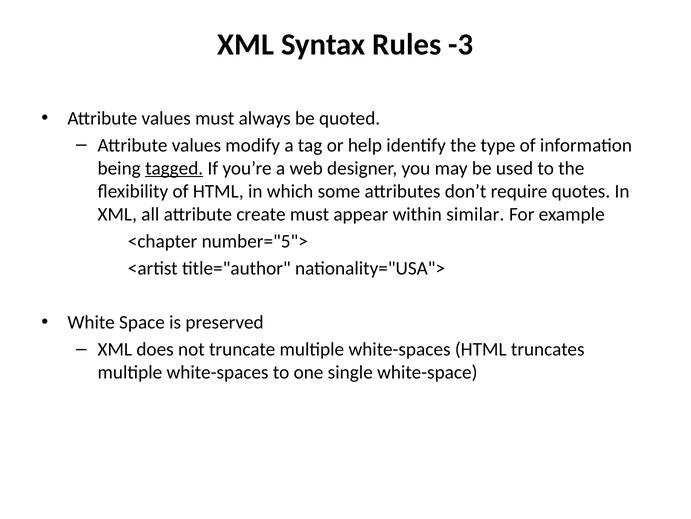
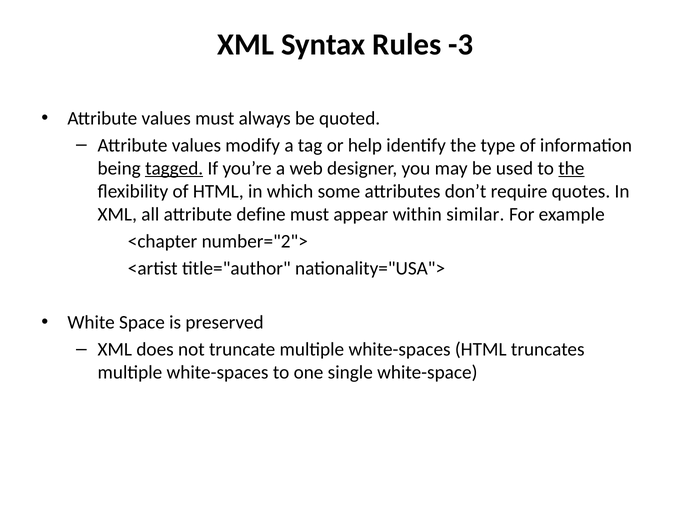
the at (571, 168) underline: none -> present
create: create -> define
number="5">: number="5"> -> number="2">
